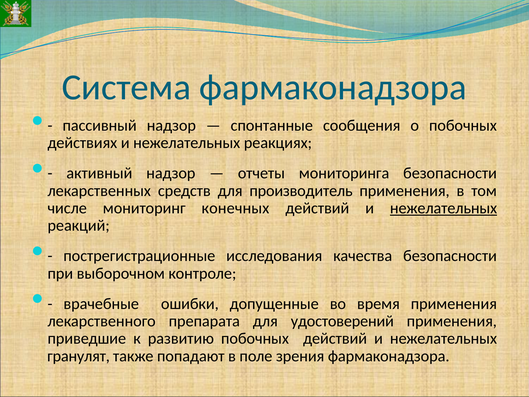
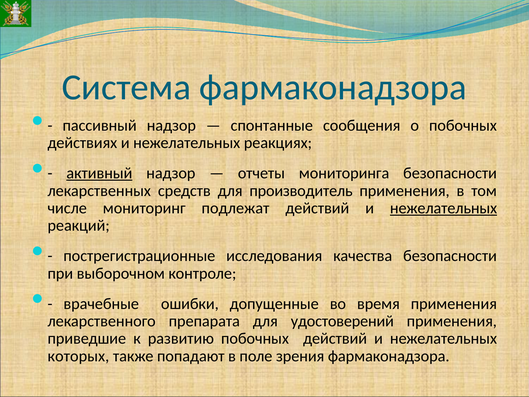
активный underline: none -> present
конечных: конечных -> подлежат
гранулят: гранулят -> которых
